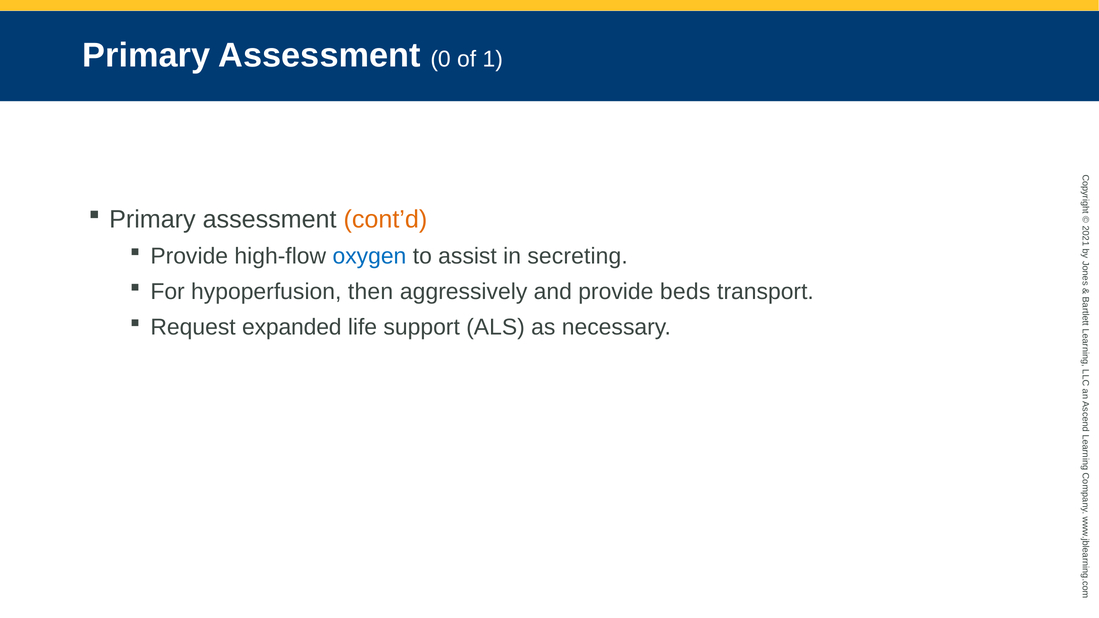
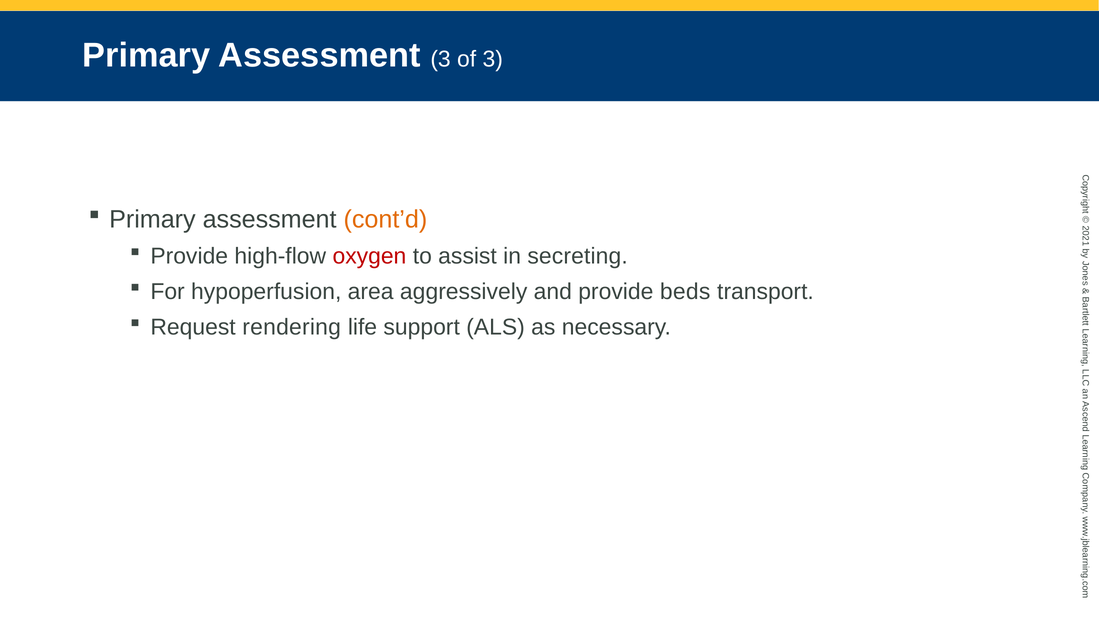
Assessment 0: 0 -> 3
of 1: 1 -> 3
oxygen colour: blue -> red
then: then -> area
expanded: expanded -> rendering
